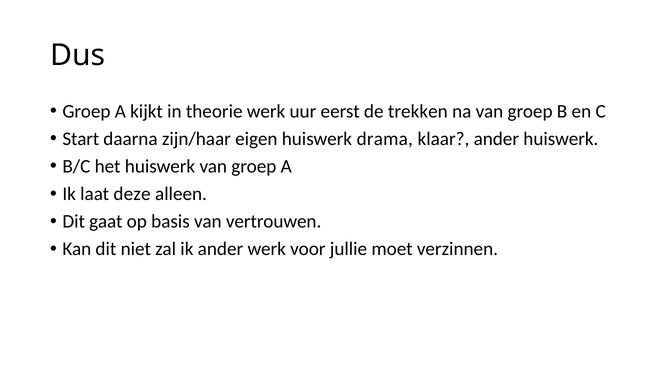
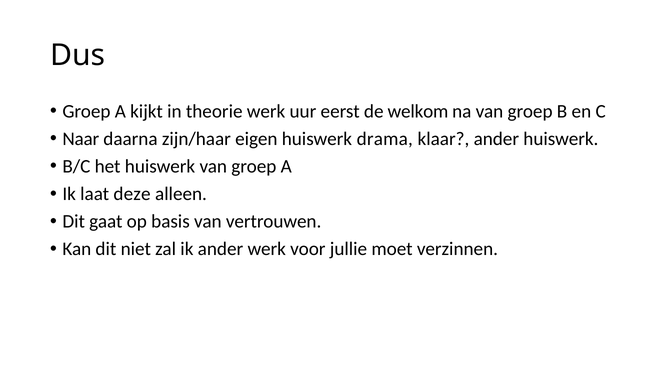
trekken: trekken -> welkom
Start: Start -> Naar
